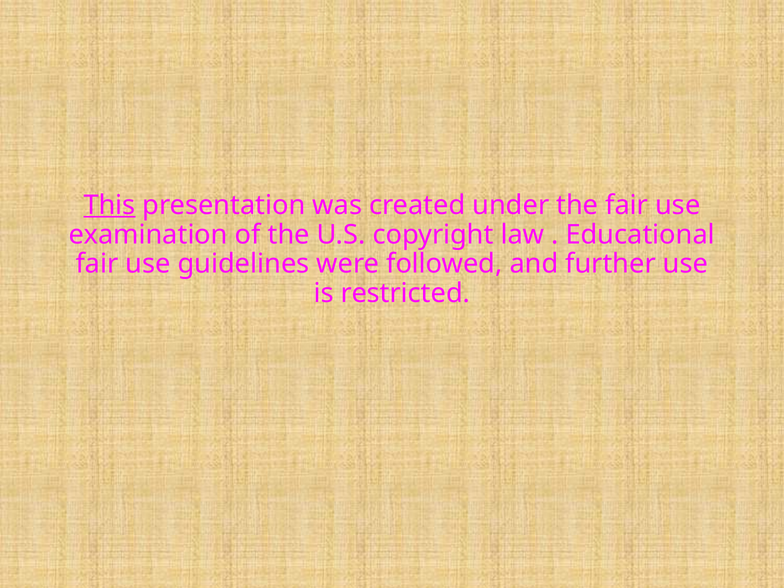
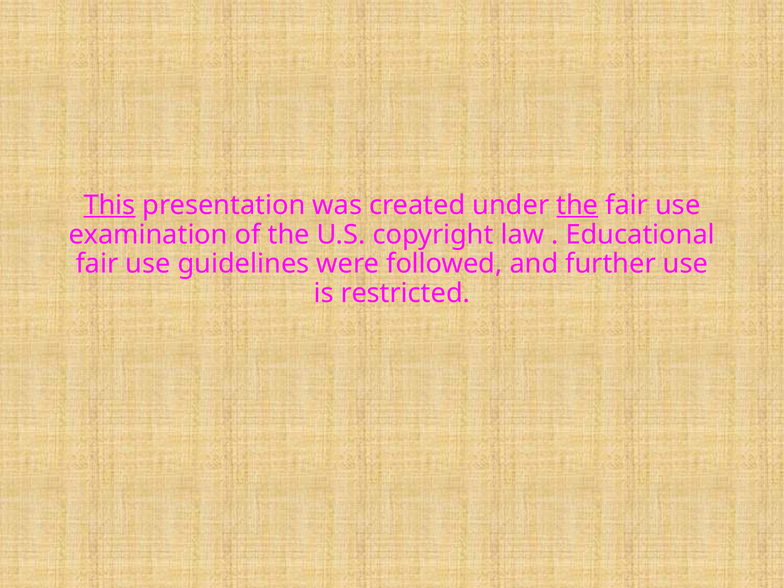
the at (577, 205) underline: none -> present
